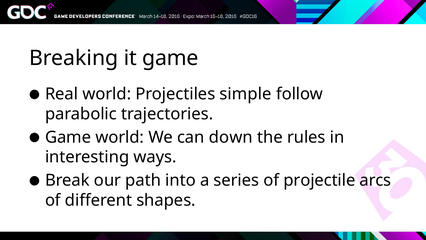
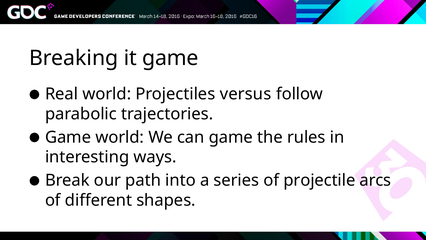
simple: simple -> versus
can down: down -> game
